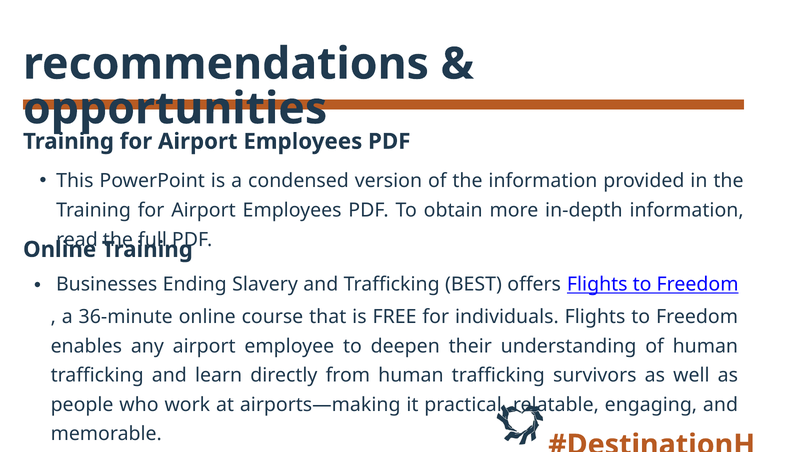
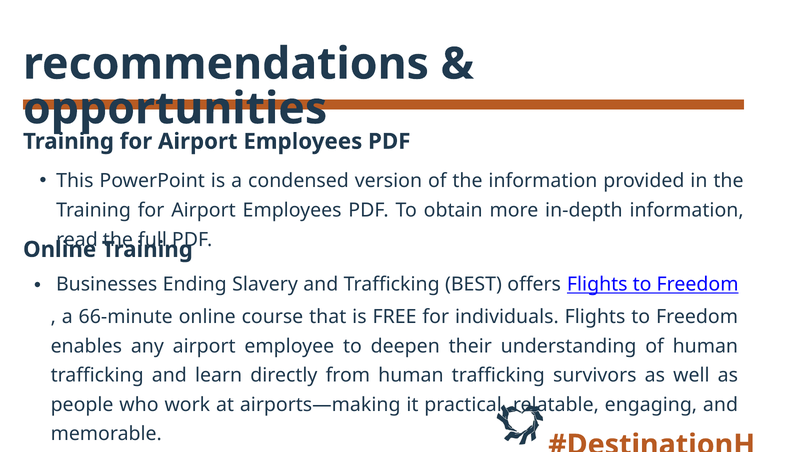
36-minute: 36-minute -> 66-minute
